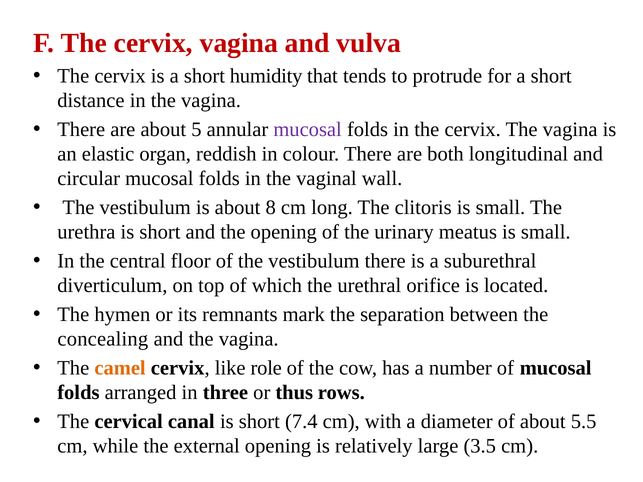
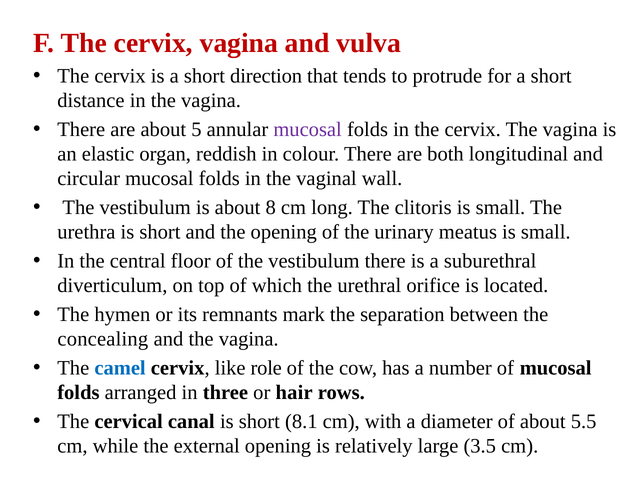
humidity: humidity -> direction
camel colour: orange -> blue
thus: thus -> hair
7.4: 7.4 -> 8.1
